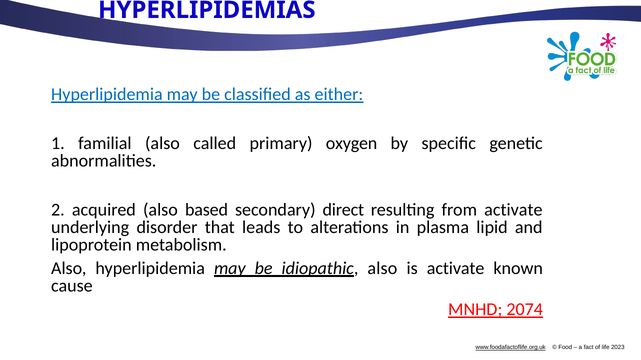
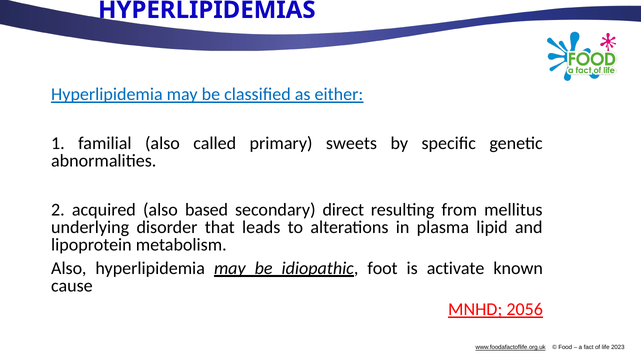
oxygen: oxygen -> sweets
from activate: activate -> mellitus
idiopathic also: also -> foot
2074: 2074 -> 2056
